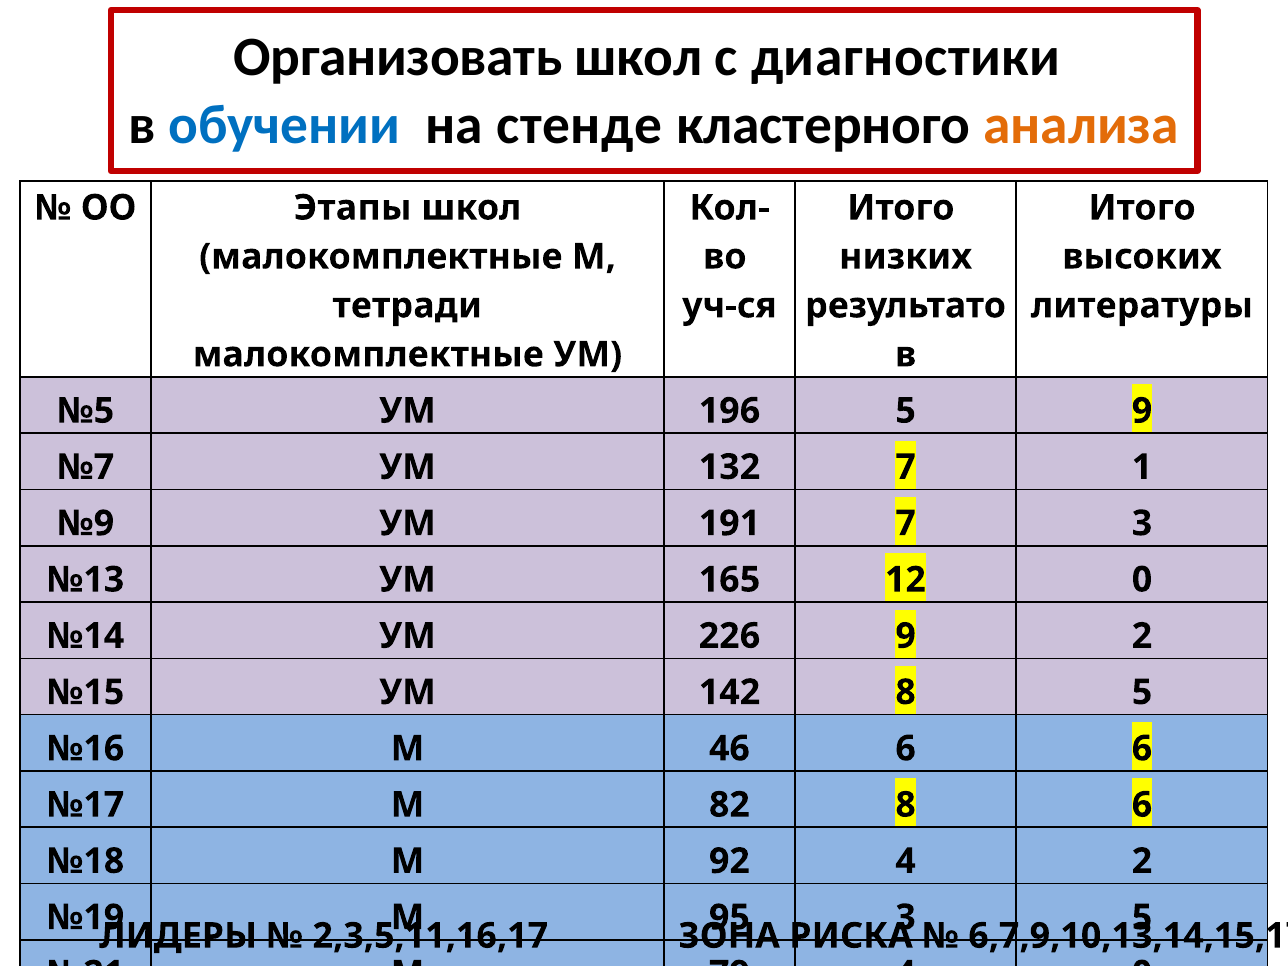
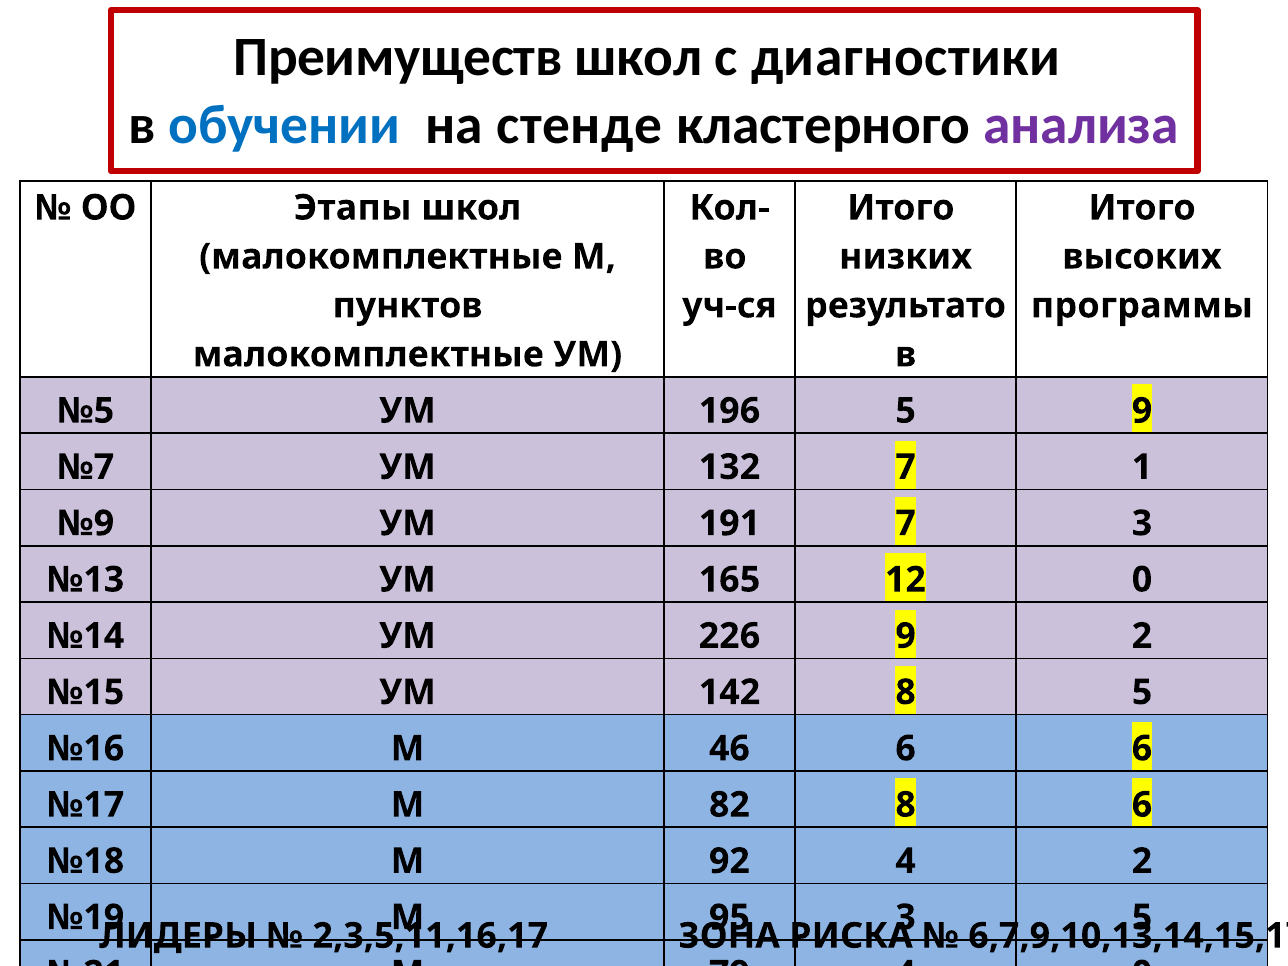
Организовать: Организовать -> Преимуществ
анализа colour: orange -> purple
тетради: тетради -> пунктов
литературы: литературы -> программы
